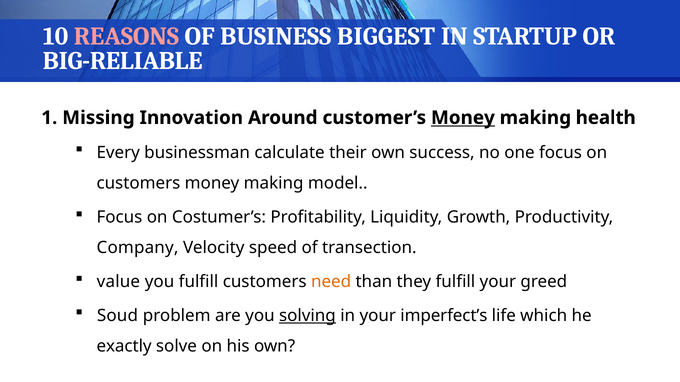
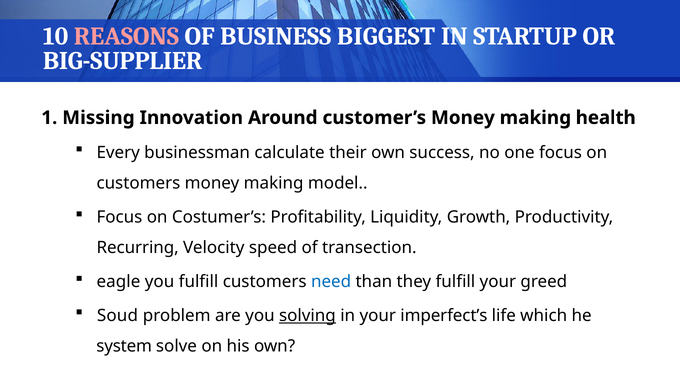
BIG-RELIABLE: BIG-RELIABLE -> BIG-SUPPLIER
Money at (463, 118) underline: present -> none
Company: Company -> Recurring
value: value -> eagle
need colour: orange -> blue
exactly: exactly -> system
